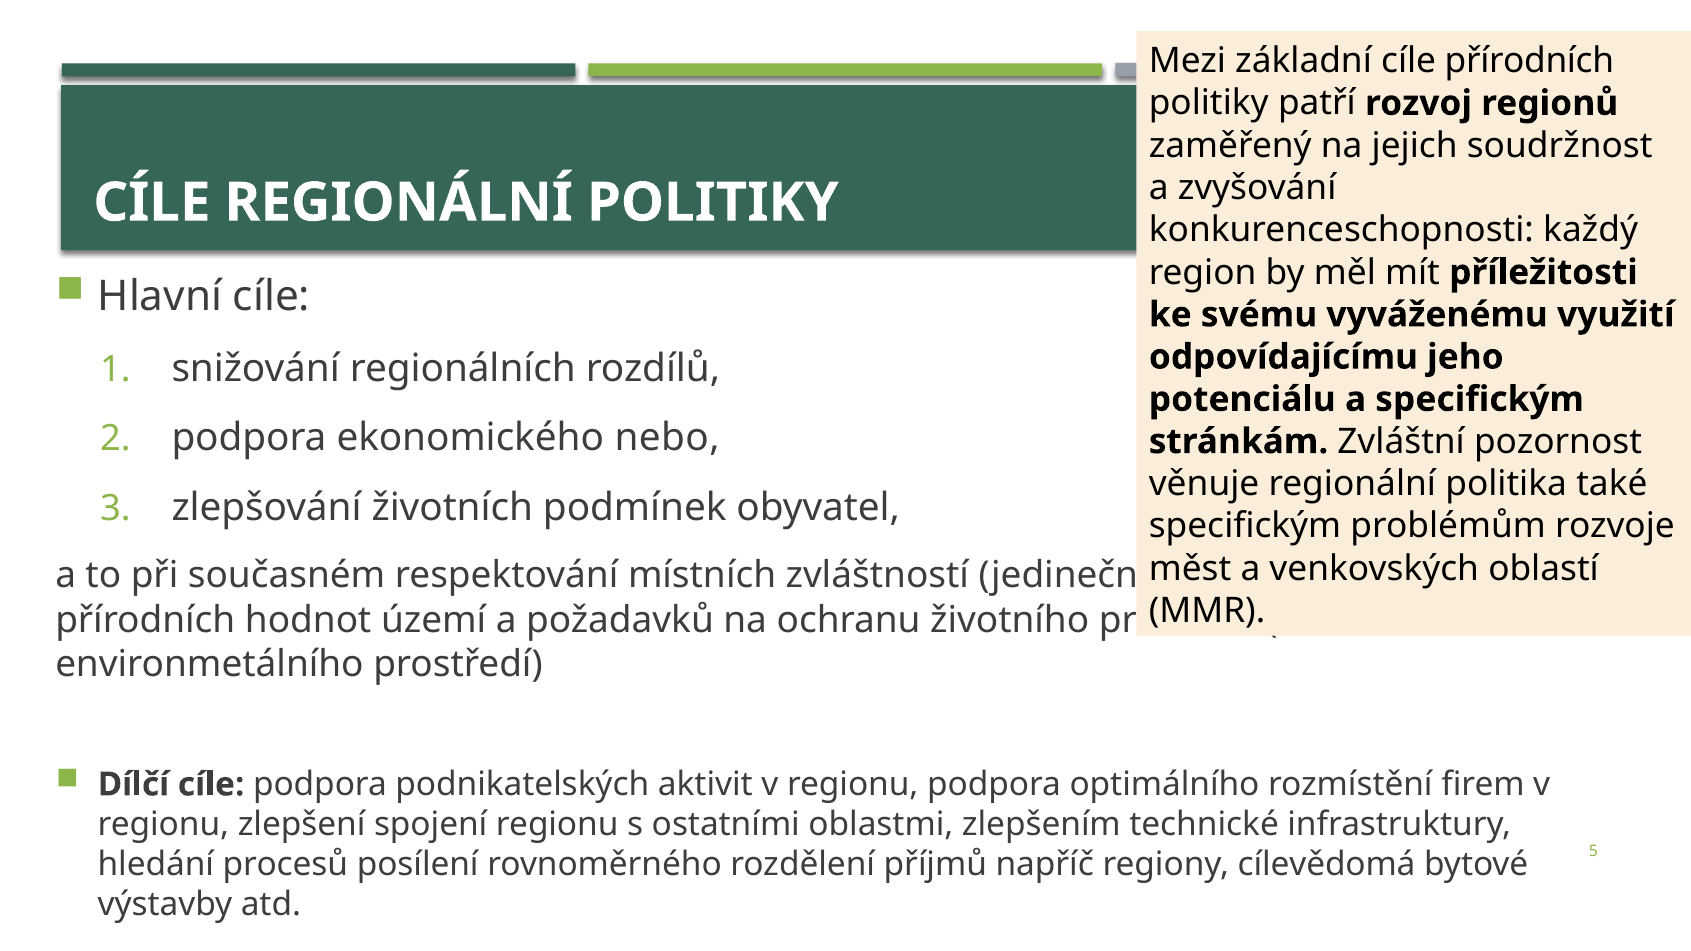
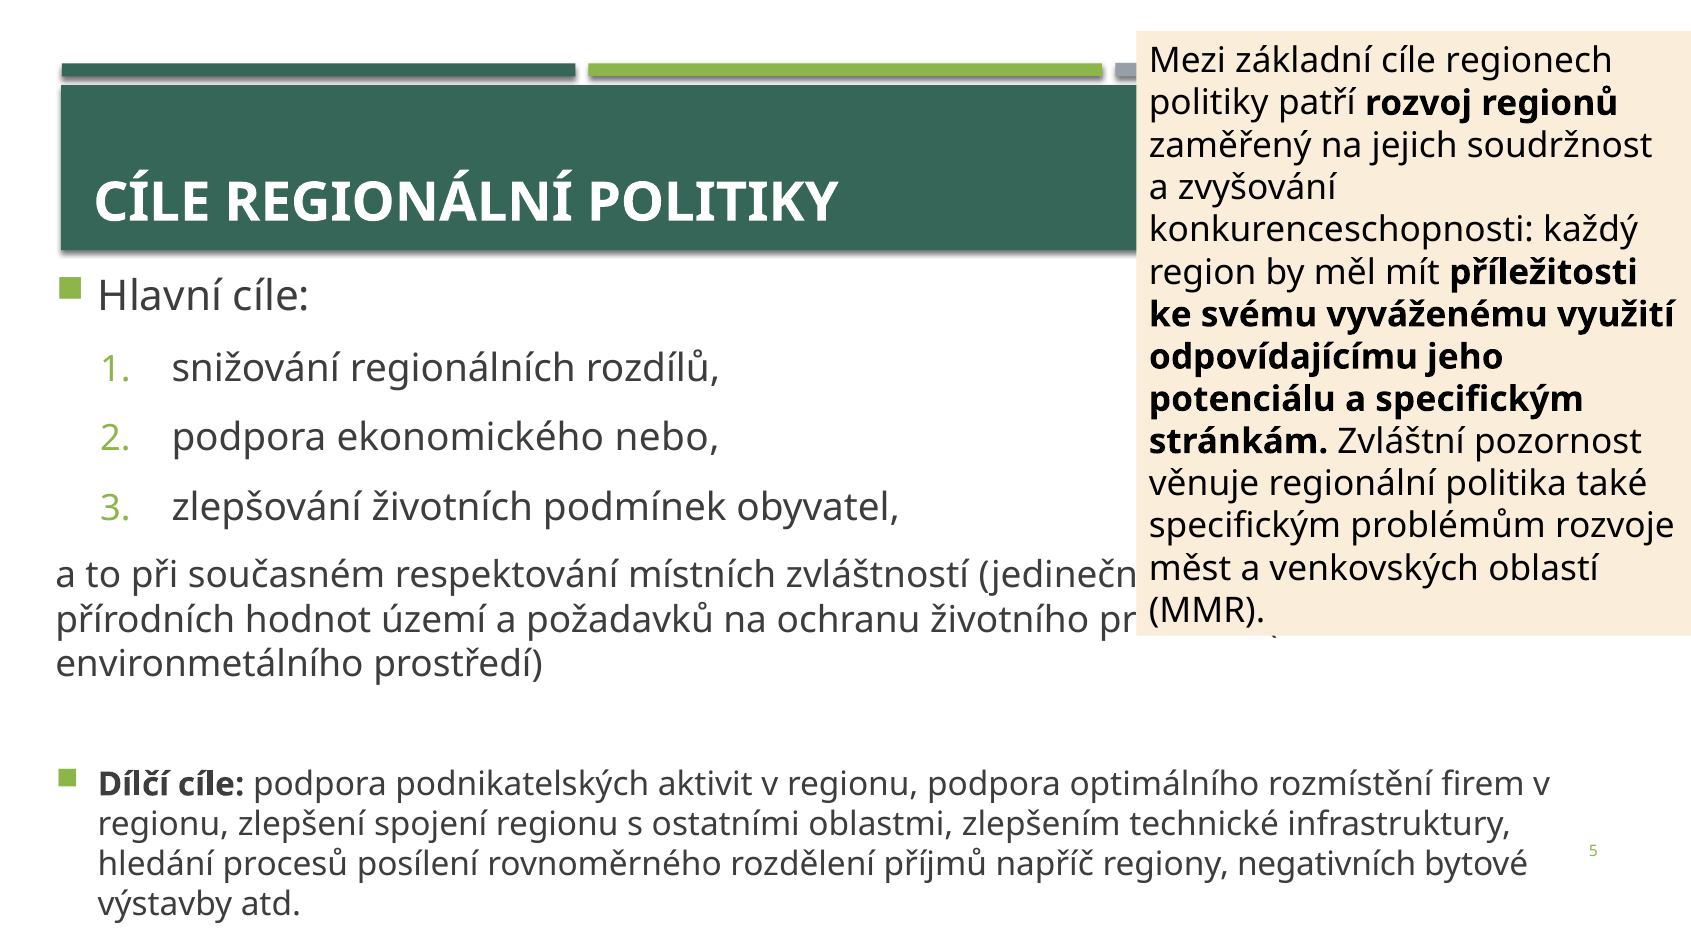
cíle přírodních: přírodních -> regionech
cílevědomá: cílevědomá -> negativních
